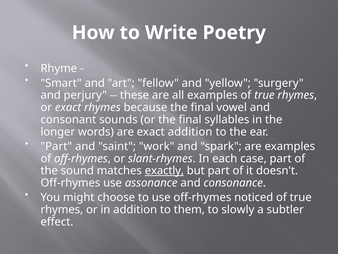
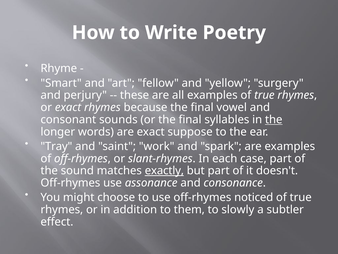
the at (274, 119) underline: none -> present
exact addition: addition -> suppose
Part at (56, 146): Part -> Tray
